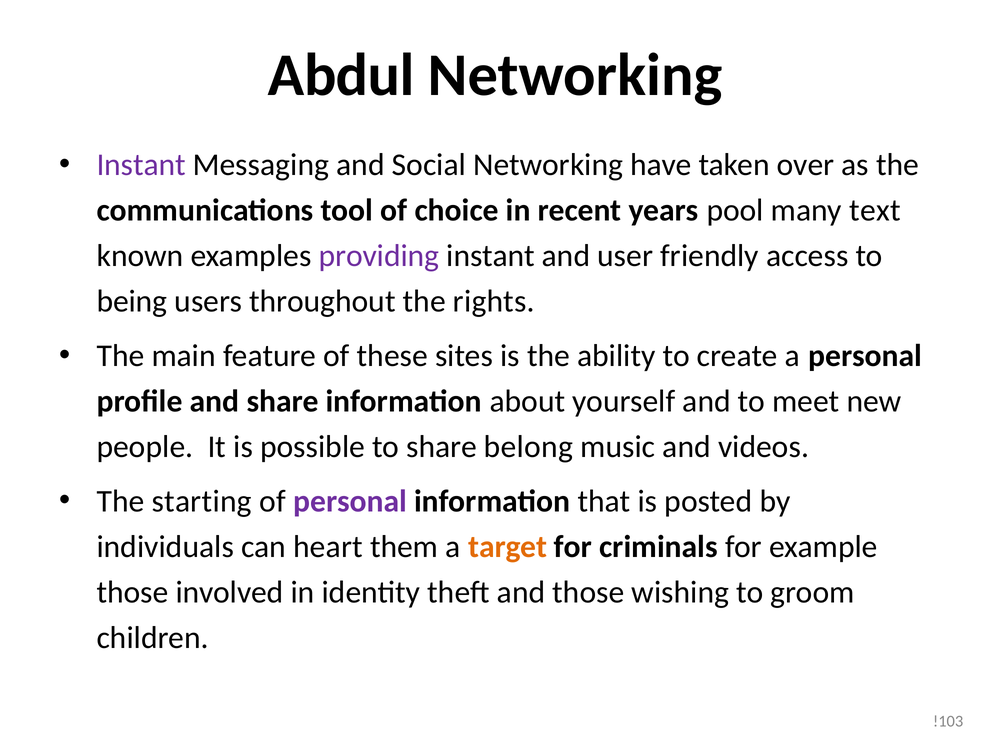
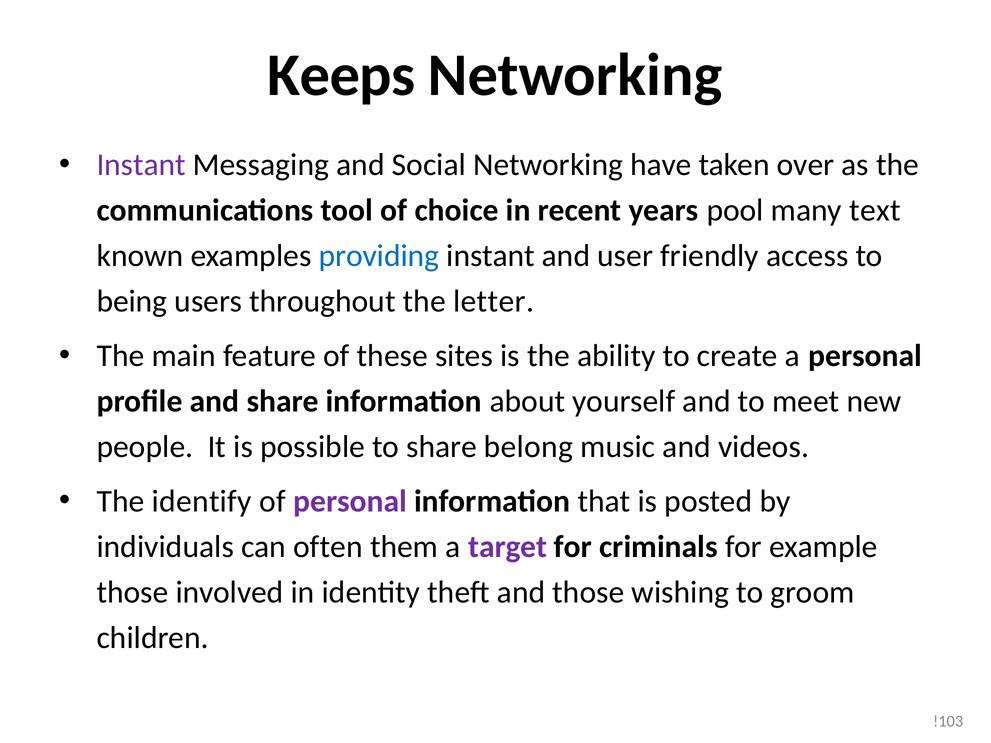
Abdul: Abdul -> Keeps
providing colour: purple -> blue
rights: rights -> letter
starting: starting -> identify
heart: heart -> often
target colour: orange -> purple
